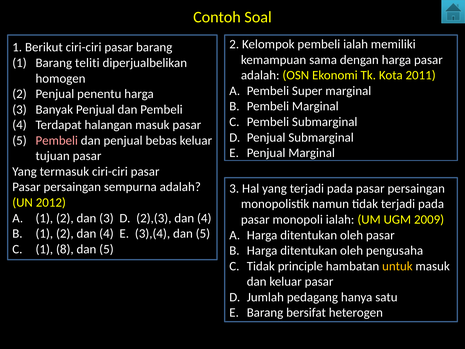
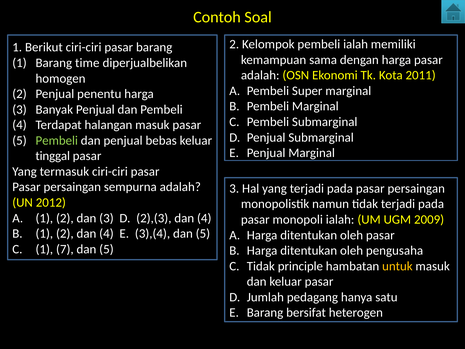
teliti: teliti -> time
Pembeli at (57, 140) colour: pink -> light green
tujuan: tujuan -> tinggal
8: 8 -> 7
